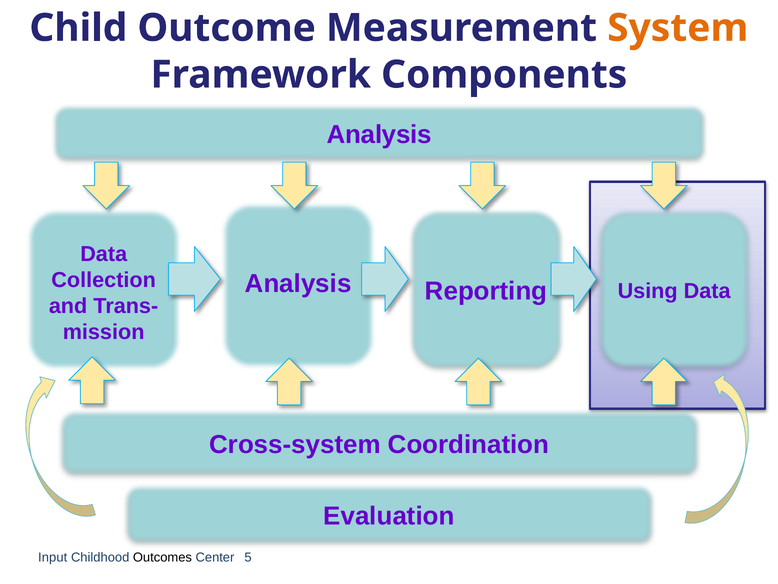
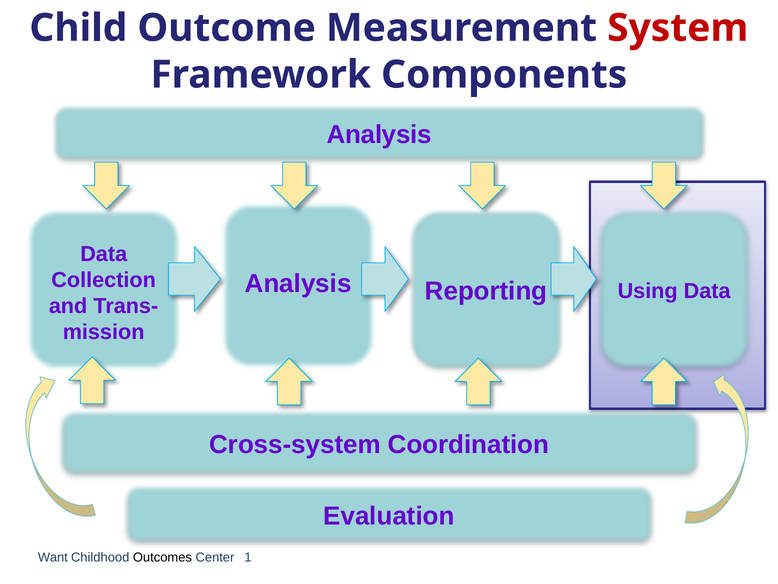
System colour: orange -> red
Input: Input -> Want
5: 5 -> 1
